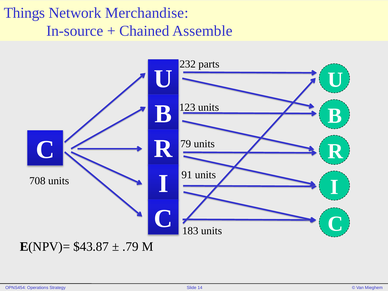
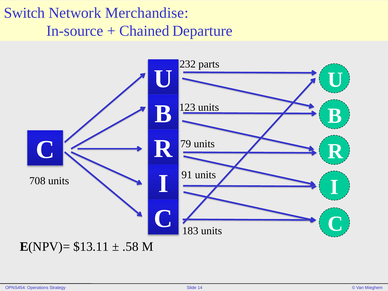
Things: Things -> Switch
Assemble: Assemble -> Departure
$43.87: $43.87 -> $13.11
.79: .79 -> .58
